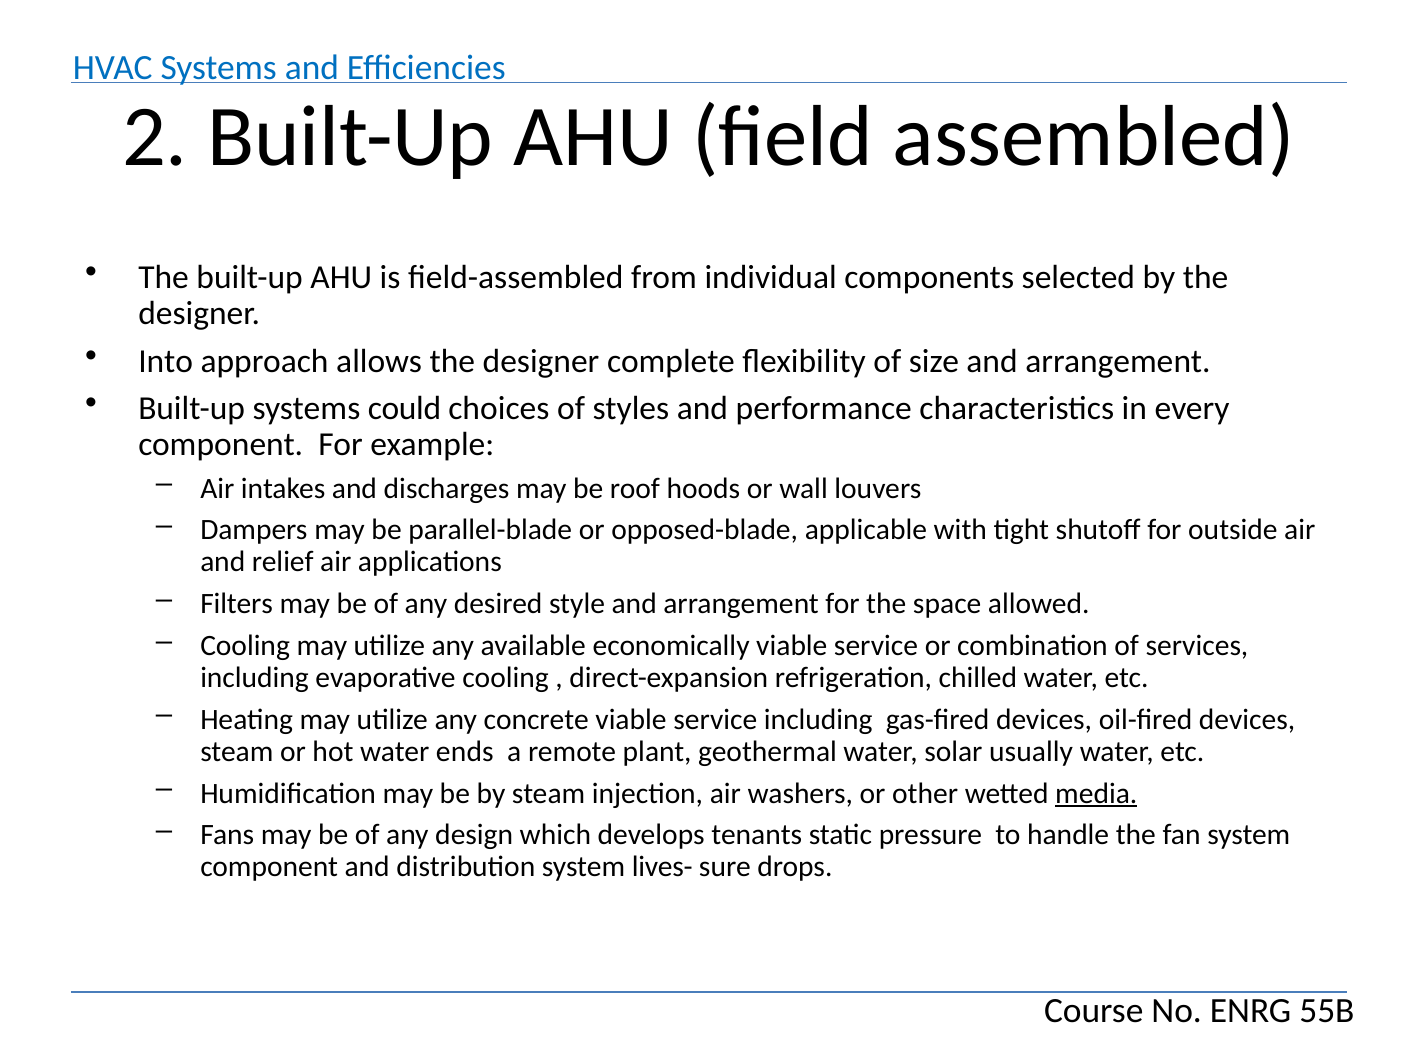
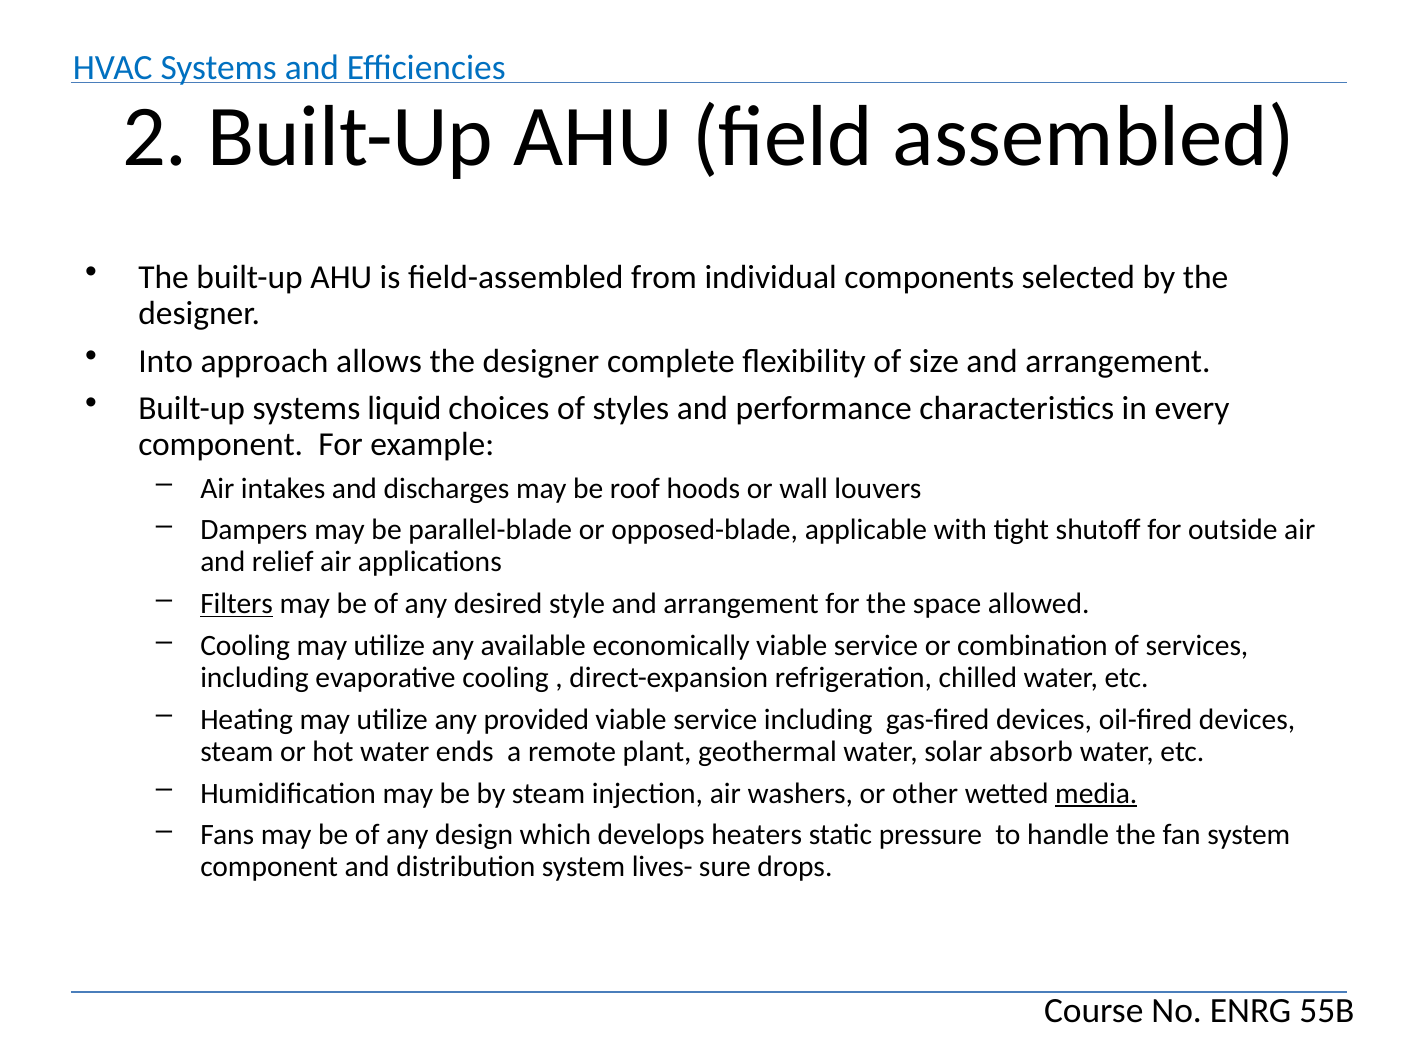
could: could -> liquid
Filters underline: none -> present
concrete: concrete -> provided
usually: usually -> absorb
tenants: tenants -> heaters
